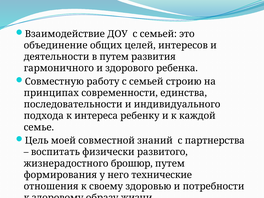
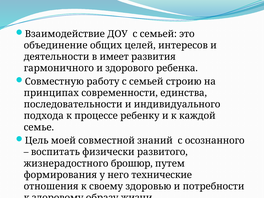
в путем: путем -> имеет
интереса: интереса -> процессе
партнерства: партнерства -> осознанного
